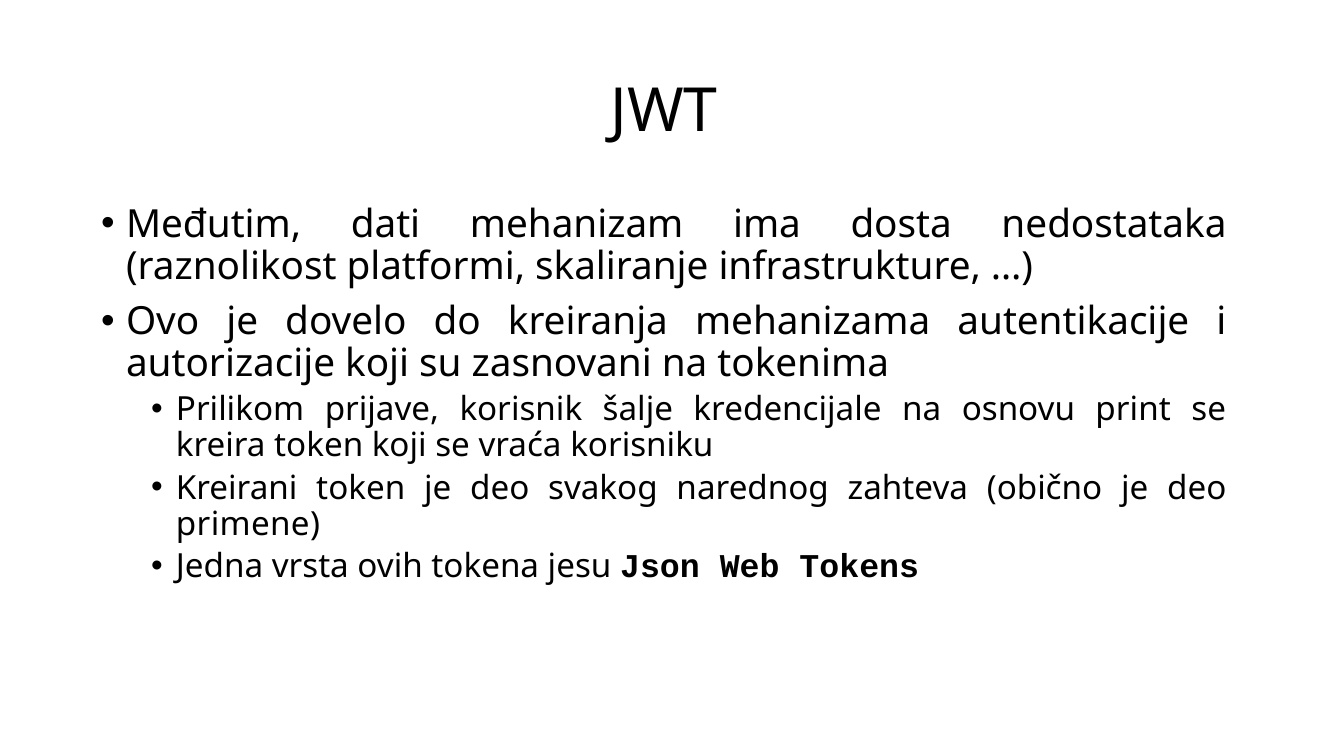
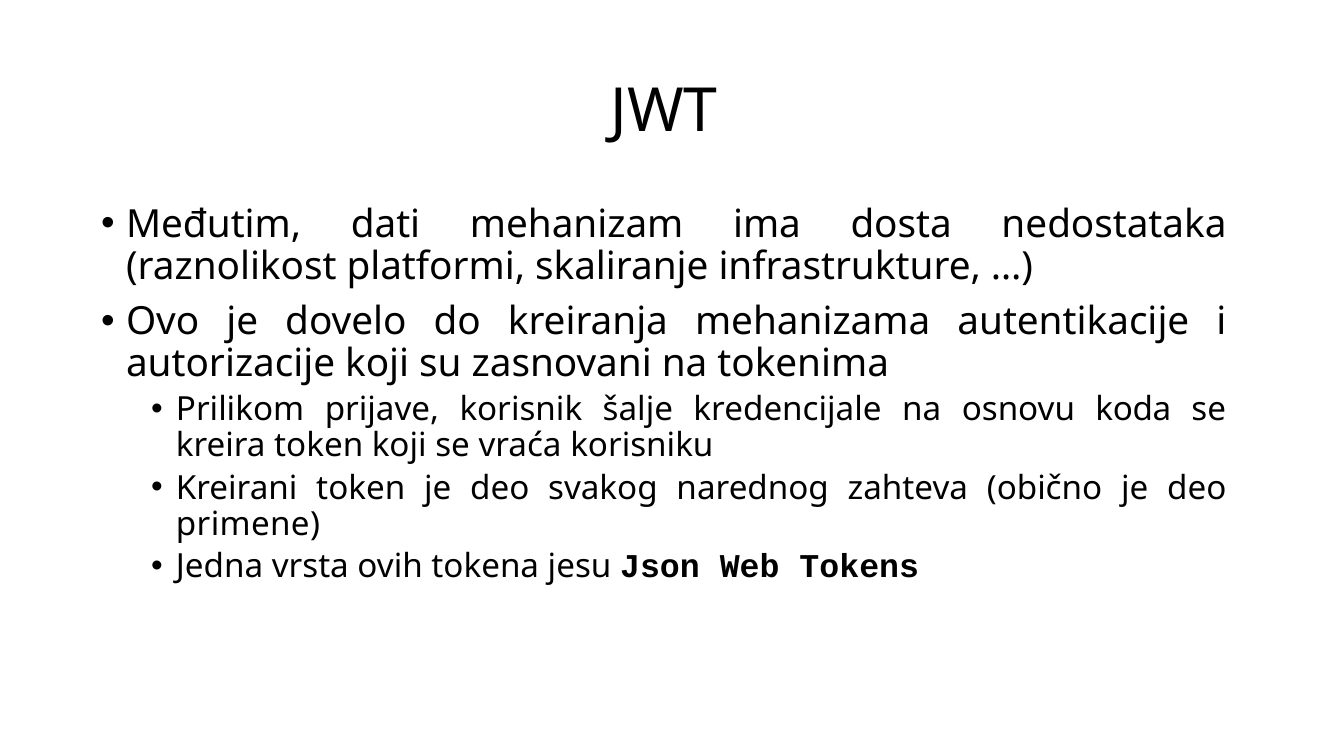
print: print -> koda
